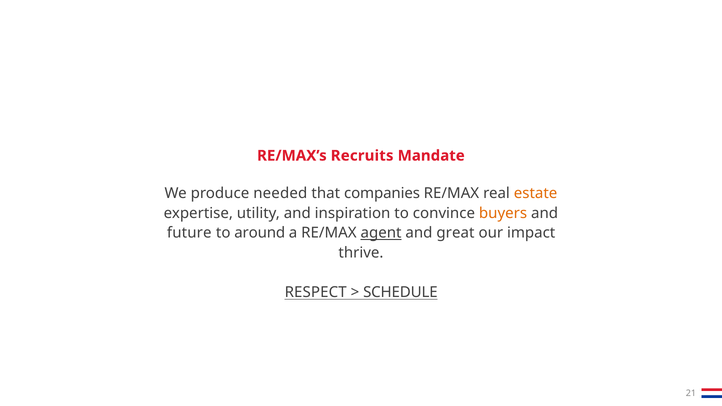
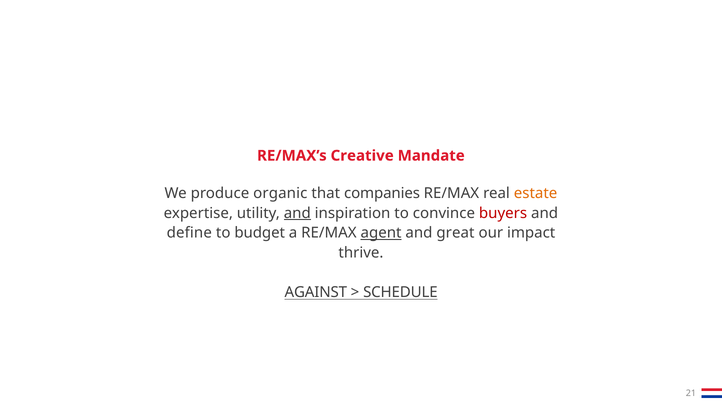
Recruits: Recruits -> Creative
needed: needed -> organic
and at (297, 213) underline: none -> present
buyers colour: orange -> red
future: future -> define
around: around -> budget
RESPECT: RESPECT -> AGAINST
